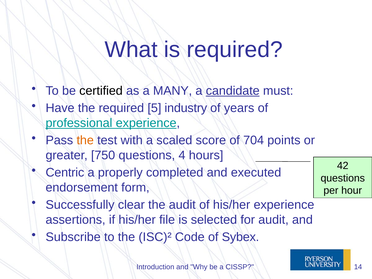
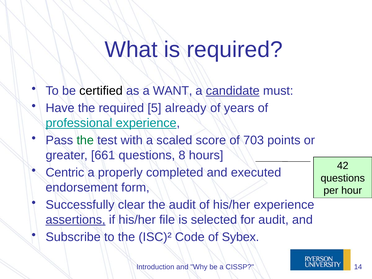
MANY: MANY -> WANT
industry: industry -> already
the at (85, 140) colour: orange -> green
704: 704 -> 703
750: 750 -> 661
4: 4 -> 8
assertions underline: none -> present
